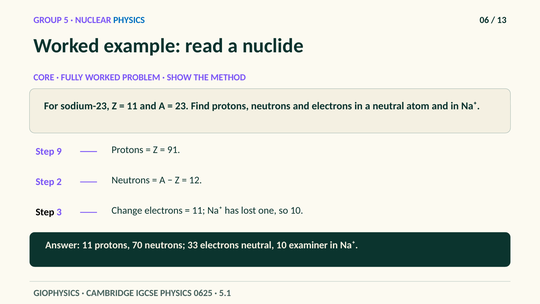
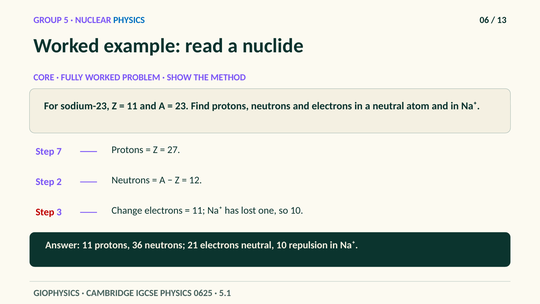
9: 9 -> 7
91: 91 -> 27
Step at (45, 212) colour: black -> red
70: 70 -> 36
33: 33 -> 21
examiner: examiner -> repulsion
